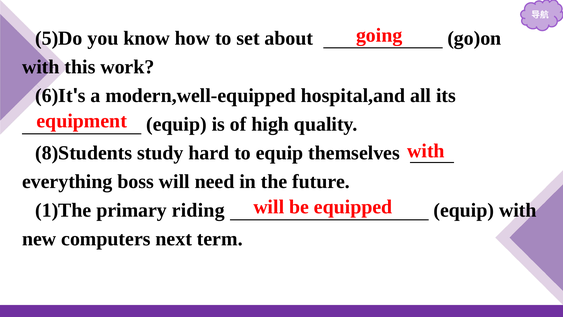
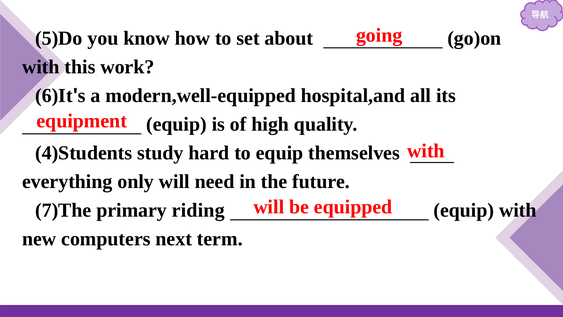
8)Students: 8)Students -> 4)Students
boss: boss -> only
1)The: 1)The -> 7)The
